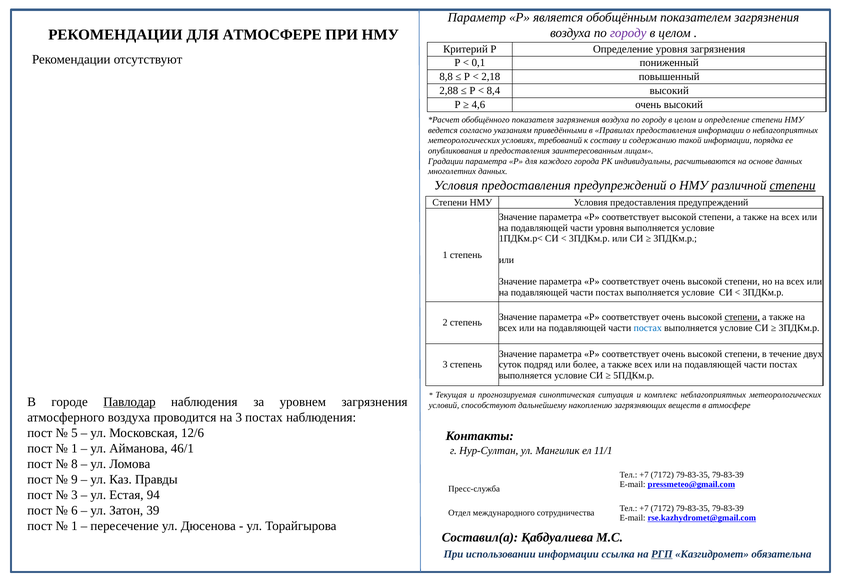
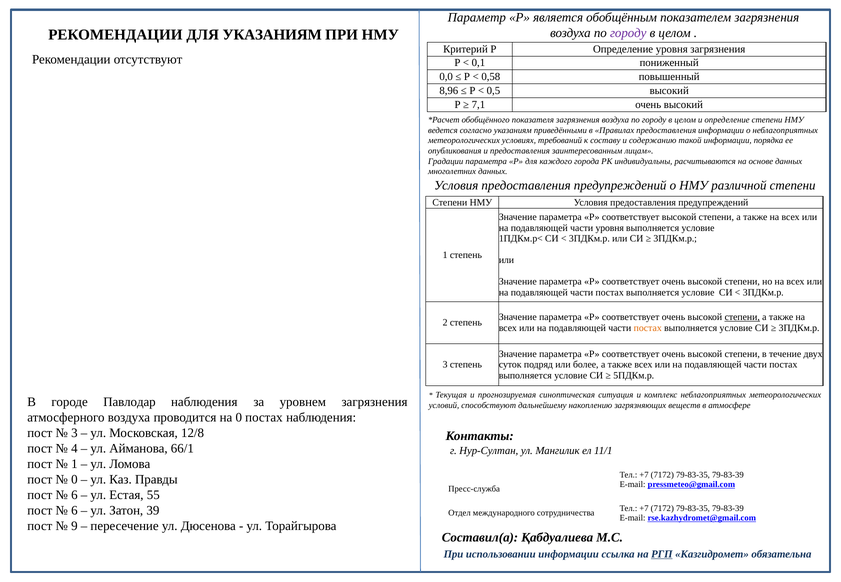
ДЛЯ АТМОСФЕРЕ: АТМОСФЕРЕ -> УКАЗАНИЯМ
8,8: 8,8 -> 0,0
2,18: 2,18 -> 0,58
2,88: 2,88 -> 8,96
8,4: 8,4 -> 0,5
4,6: 4,6 -> 7,1
степени at (793, 185) underline: present -> none
постах at (648, 328) colour: blue -> orange
Павлодар underline: present -> none
на 3: 3 -> 0
5 at (74, 433): 5 -> 3
12/6: 12/6 -> 12/8
1 at (74, 448): 1 -> 4
46/1: 46/1 -> 66/1
8 at (74, 464): 8 -> 1
9 at (74, 480): 9 -> 0
3 at (74, 495): 3 -> 6
94: 94 -> 55
1 at (74, 526): 1 -> 9
